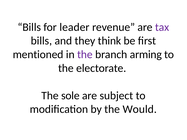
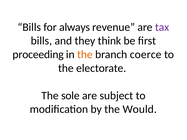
leader: leader -> always
mentioned: mentioned -> proceeding
the at (85, 55) colour: purple -> orange
arming: arming -> coerce
